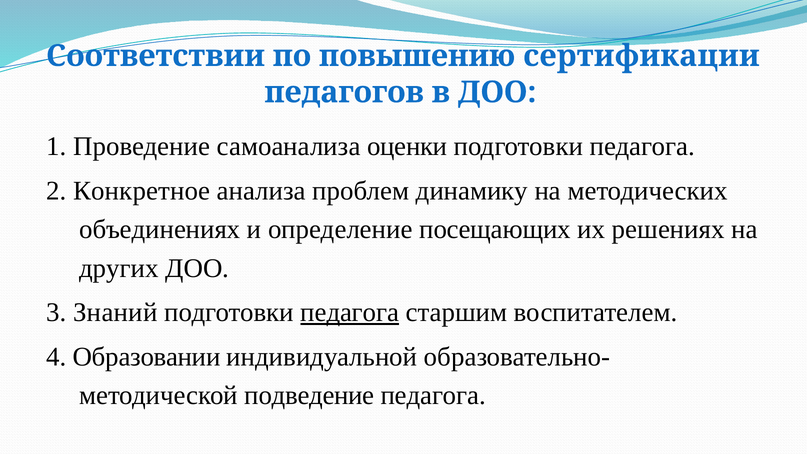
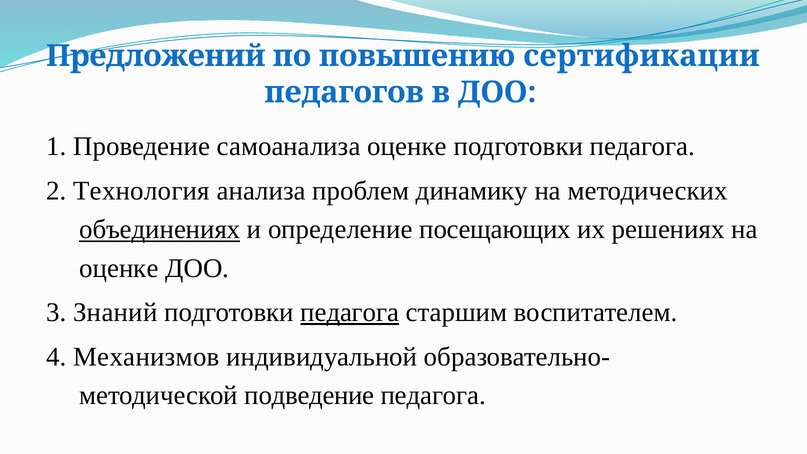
Соответствии: Соответствии -> Предложений
самоанализа оценки: оценки -> оценке
Конкретное: Конкретное -> Технология
объединениях underline: none -> present
других at (119, 268): других -> оценке
Образовании: Образовании -> Механизмов
